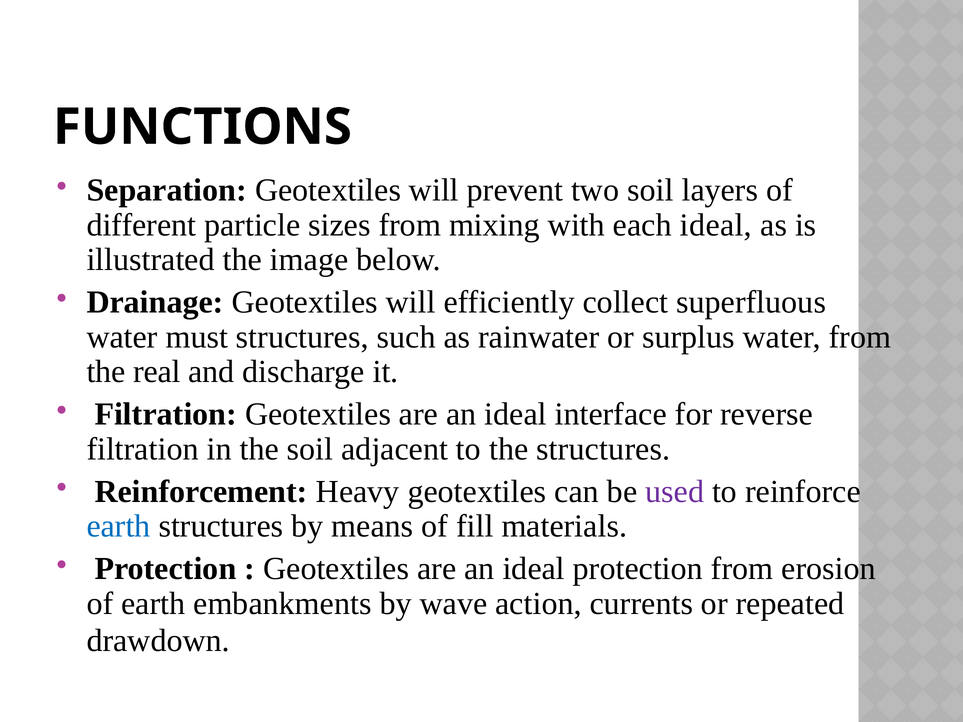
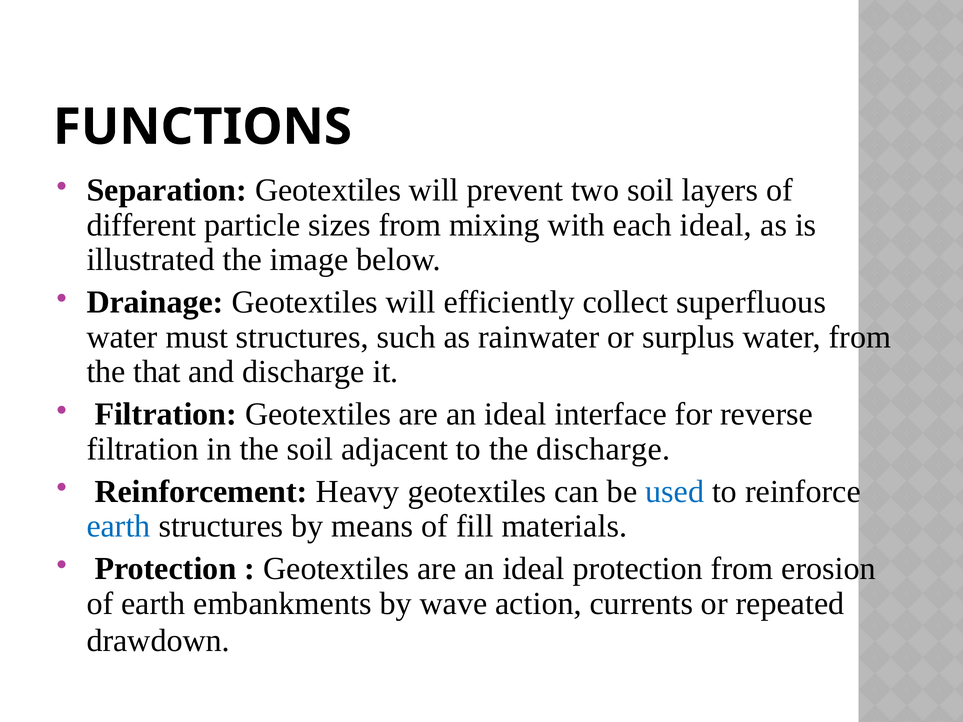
real: real -> that
the structures: structures -> discharge
used colour: purple -> blue
